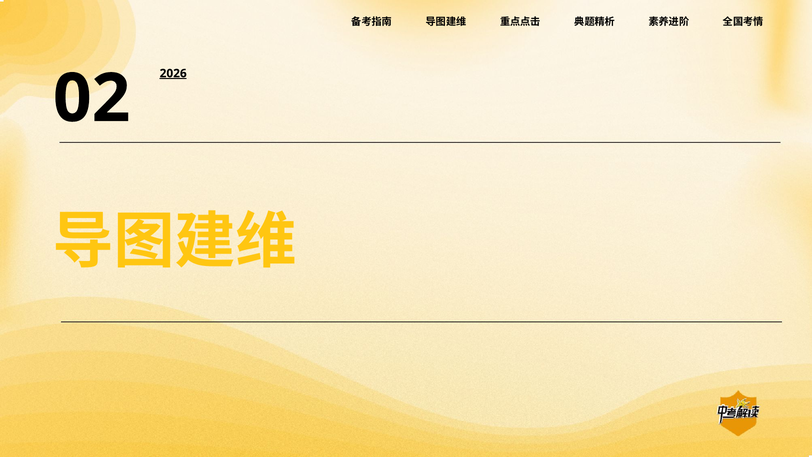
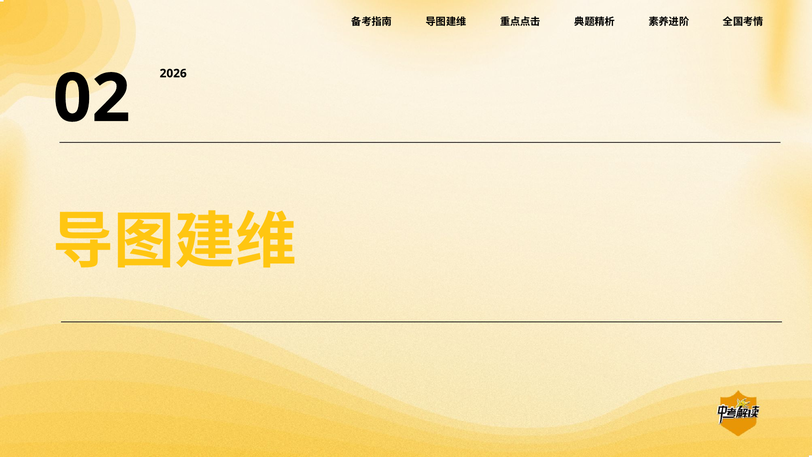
2026 underline: present -> none
